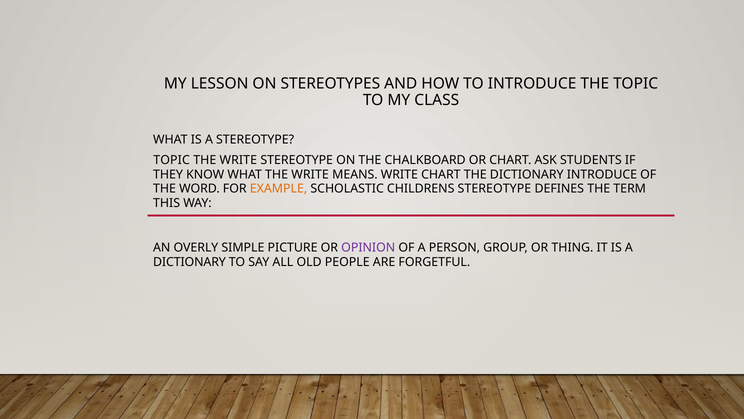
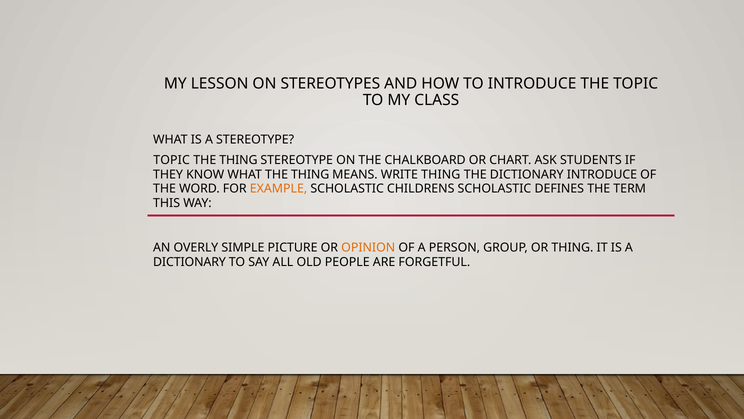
WRITE at (238, 160): WRITE -> THING
WHAT THE WRITE: WRITE -> THING
WRITE CHART: CHART -> THING
CHILDRENS STEREOTYPE: STEREOTYPE -> SCHOLASTIC
OPINION colour: purple -> orange
